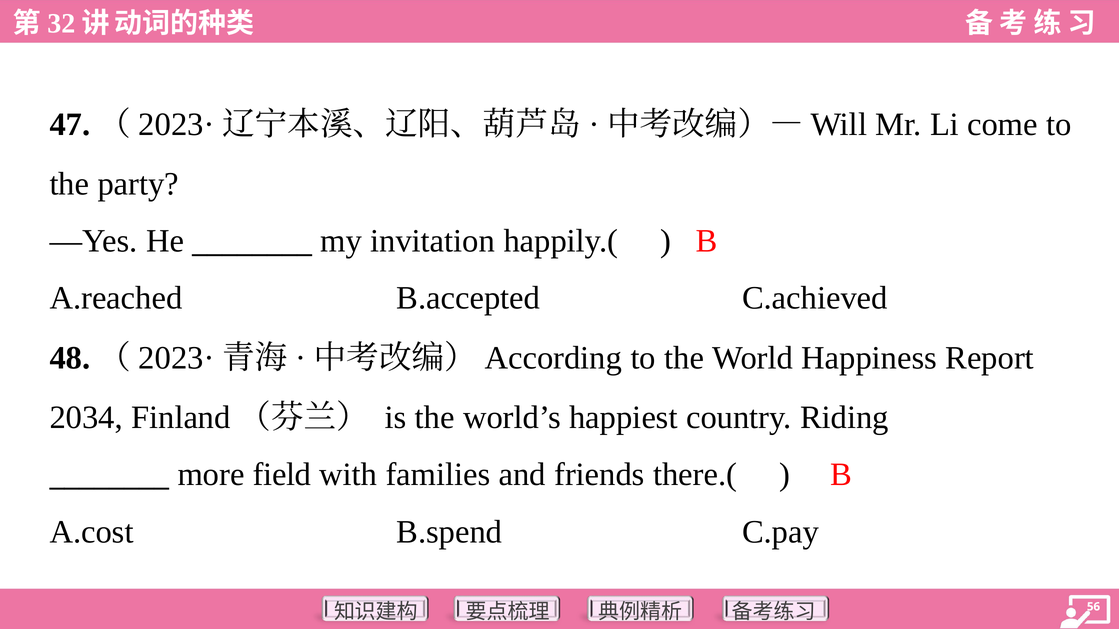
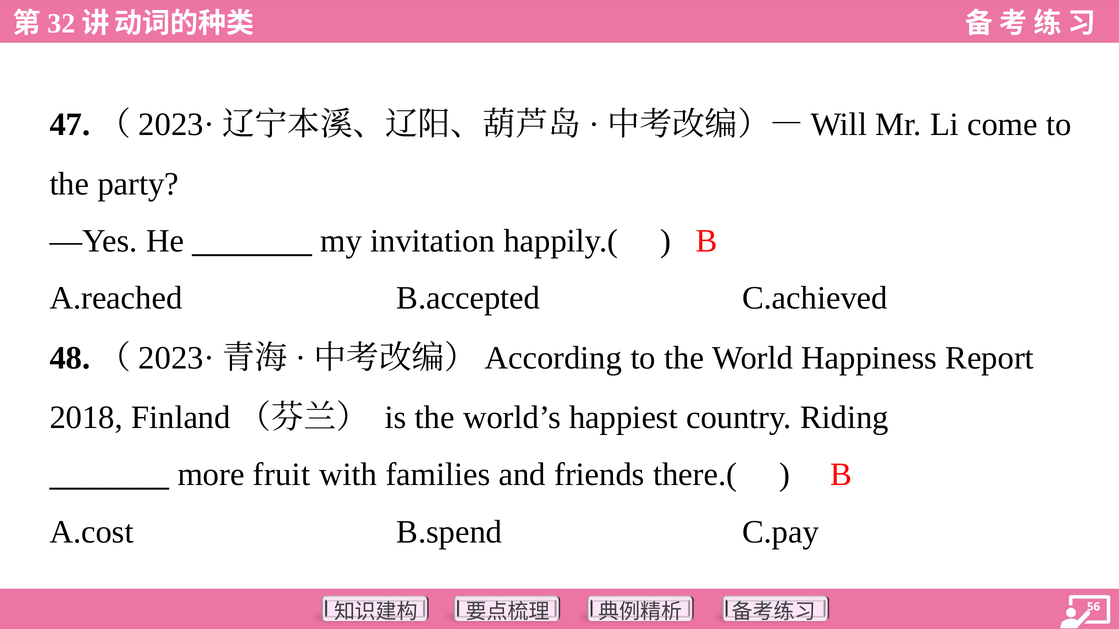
2034: 2034 -> 2018
field: field -> fruit
